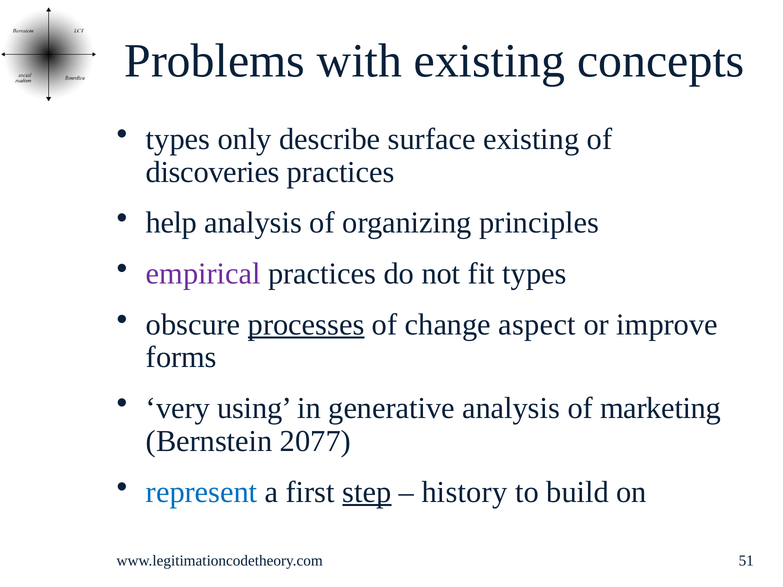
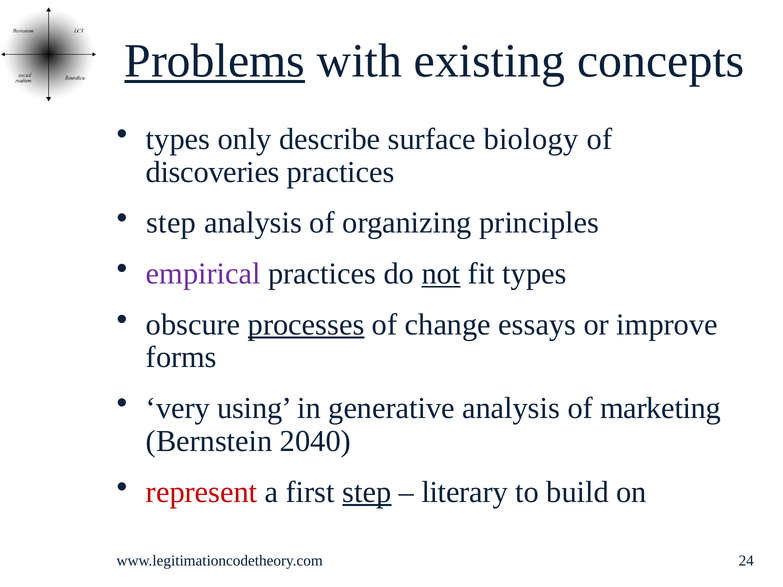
Problems underline: none -> present
surface existing: existing -> biology
help at (171, 223): help -> step
not underline: none -> present
aspect: aspect -> essays
2077: 2077 -> 2040
represent colour: blue -> red
history: history -> literary
51: 51 -> 24
